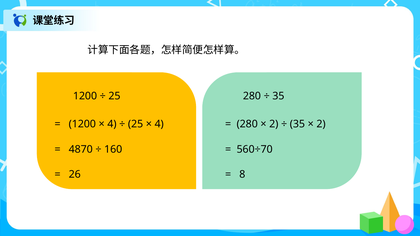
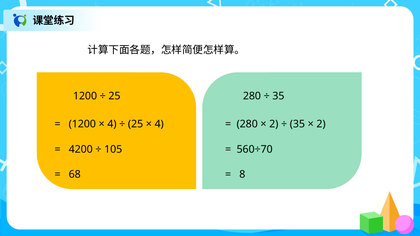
4870: 4870 -> 4200
160: 160 -> 105
26: 26 -> 68
